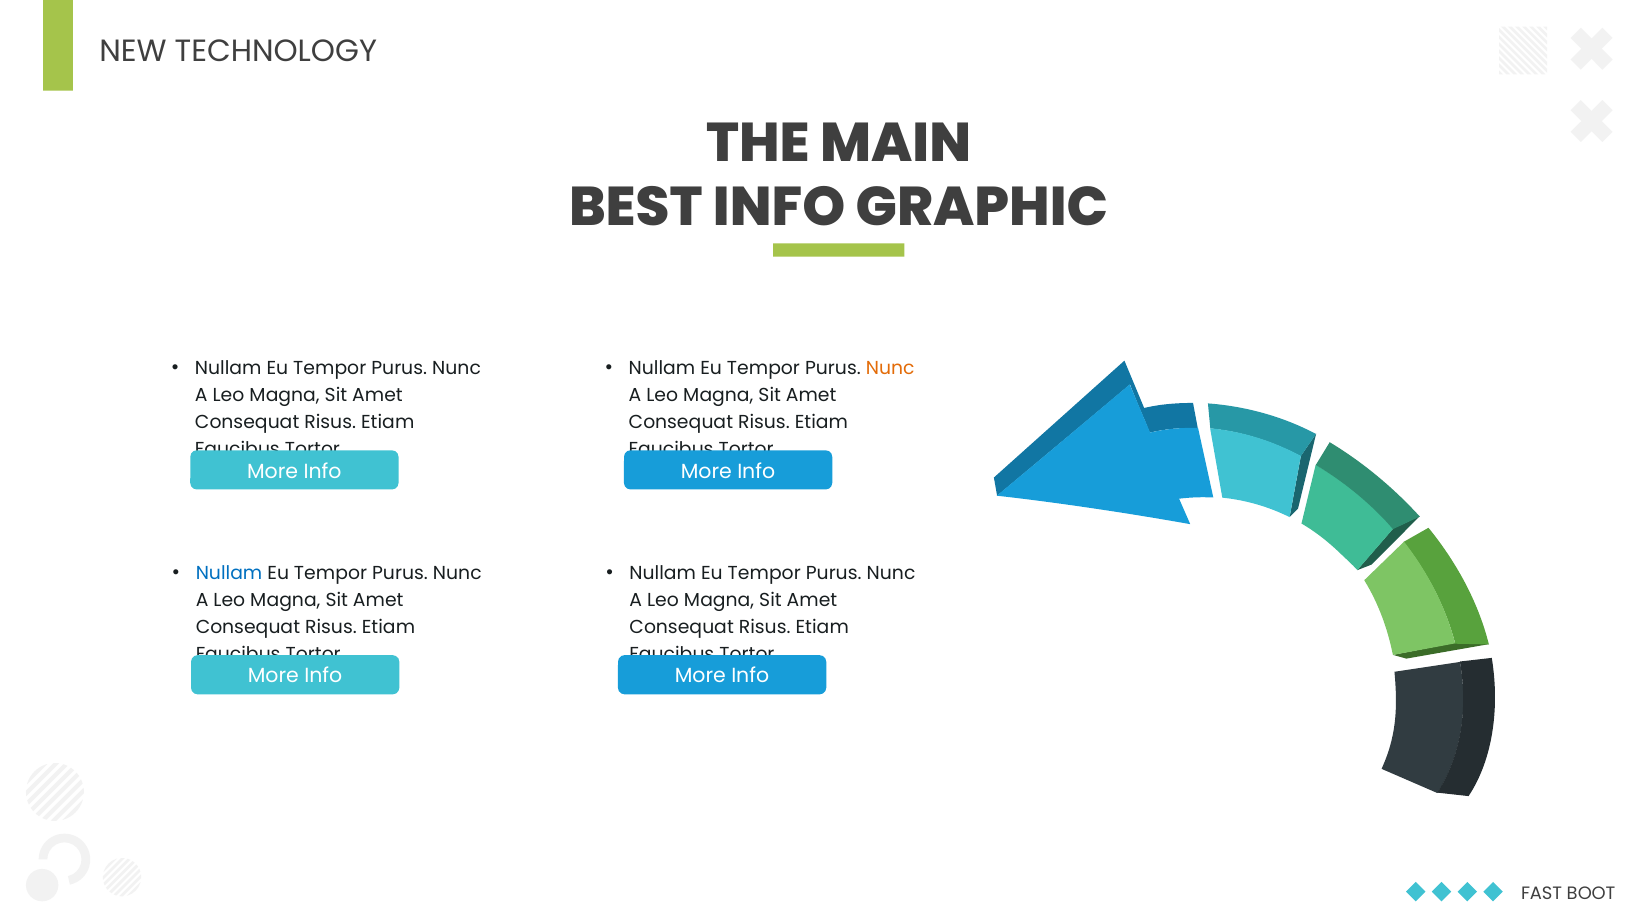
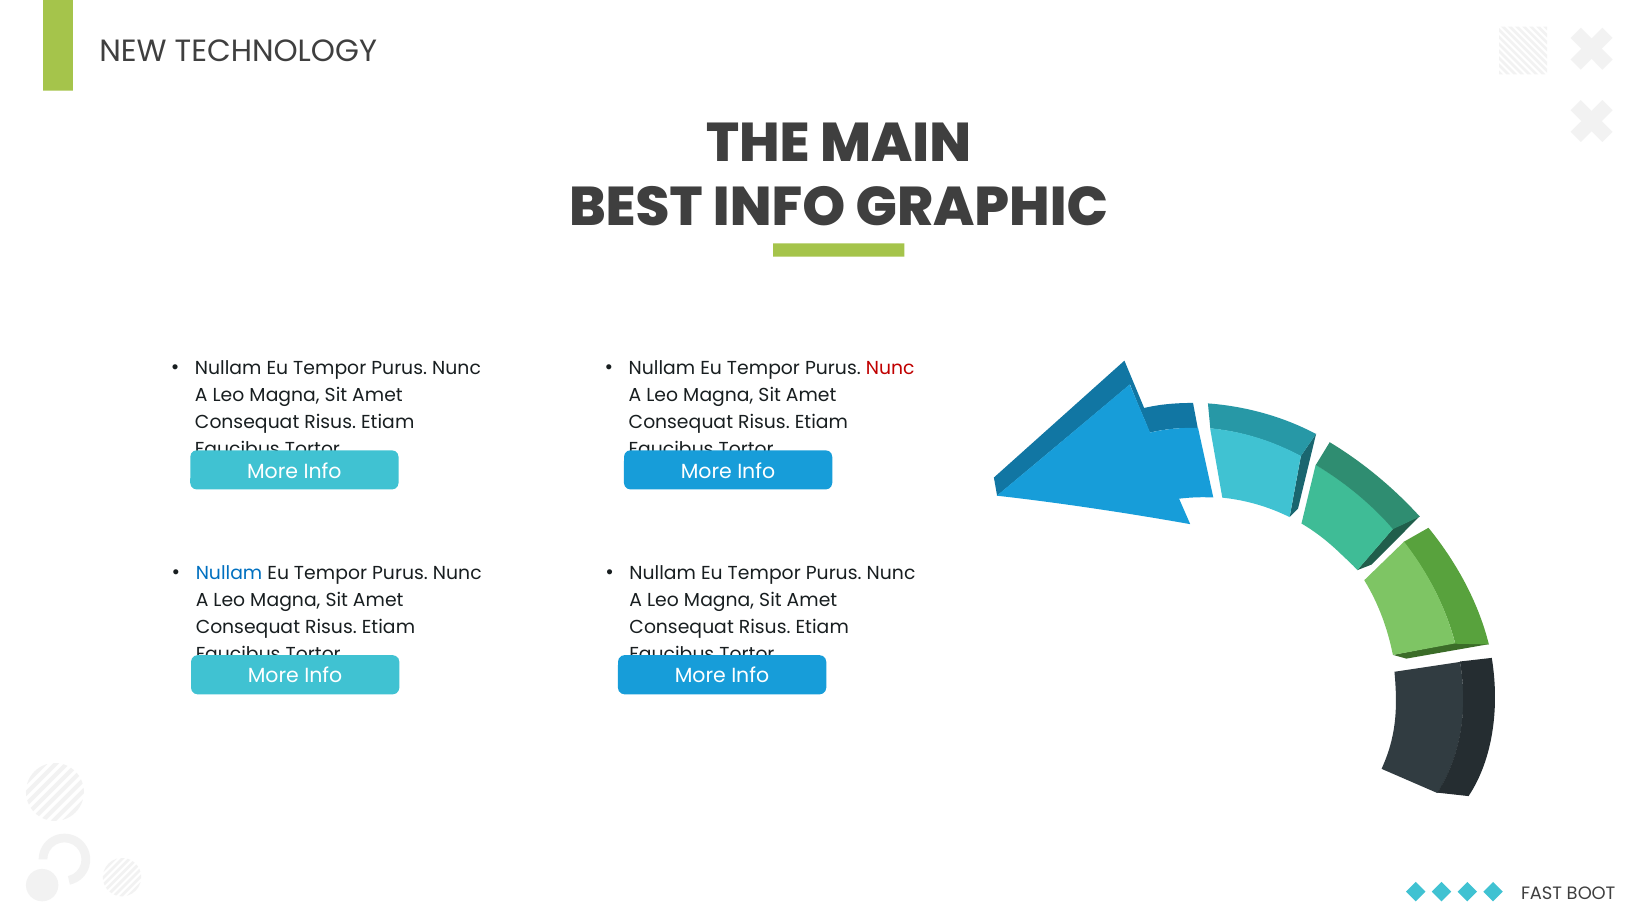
Nunc at (890, 368) colour: orange -> red
